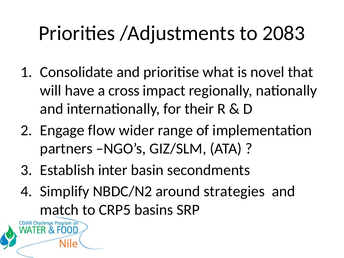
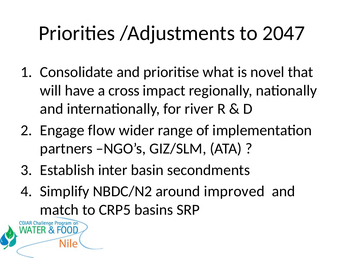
2083: 2083 -> 2047
their: their -> river
strategies: strategies -> improved
